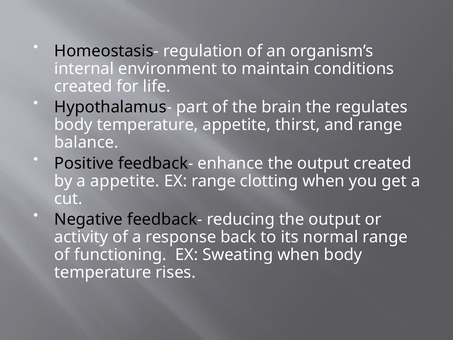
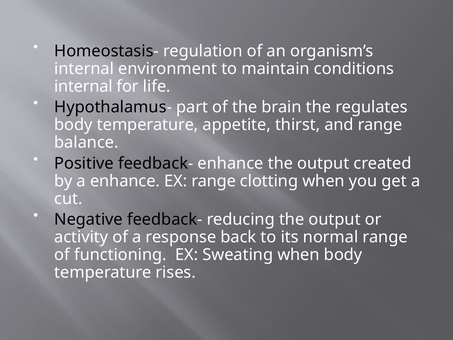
created at (83, 86): created -> internal
a appetite: appetite -> enhance
